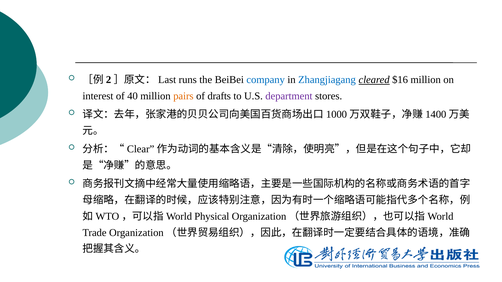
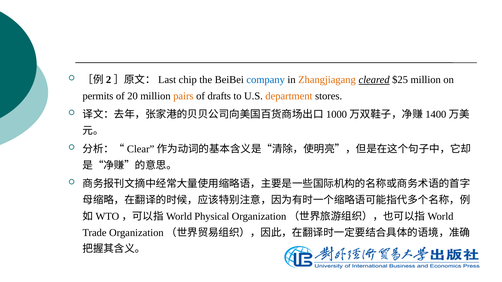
runs: runs -> chip
Zhangjiagang colour: blue -> orange
$16: $16 -> $25
interest: interest -> permits
40: 40 -> 20
department colour: purple -> orange
